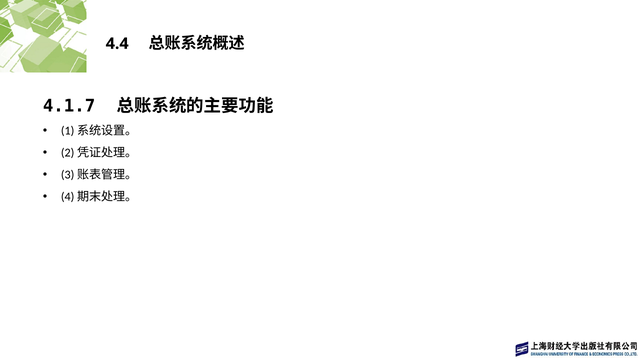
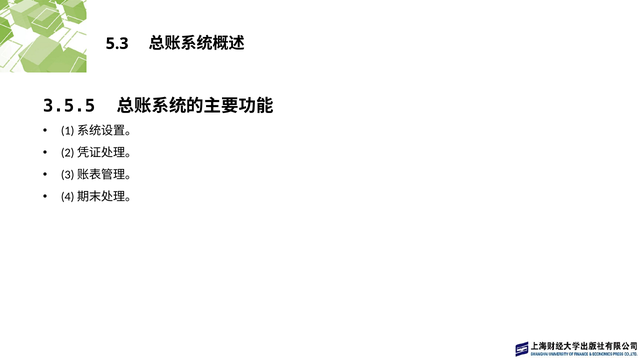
4.4: 4.4 -> 5.3
4.1.7: 4.1.7 -> 3.5.5
